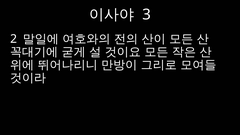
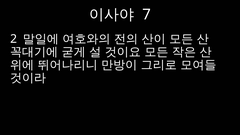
3: 3 -> 7
